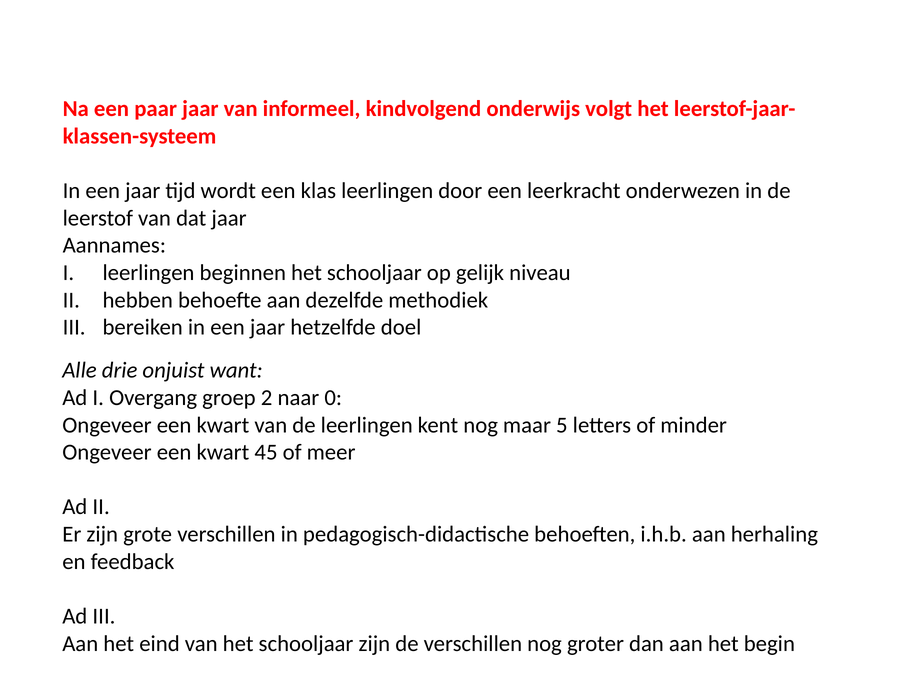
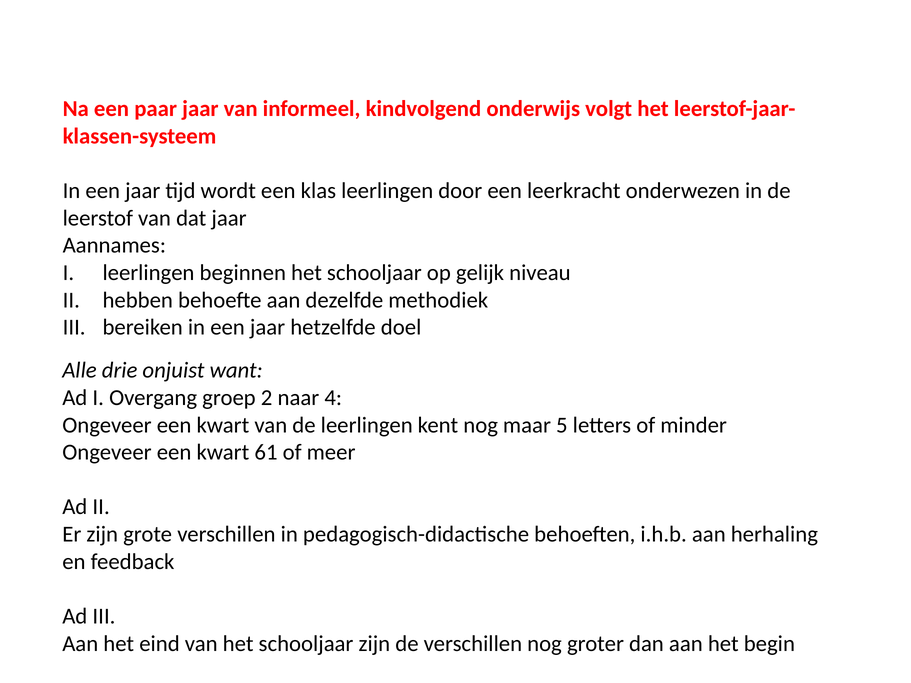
0: 0 -> 4
45: 45 -> 61
